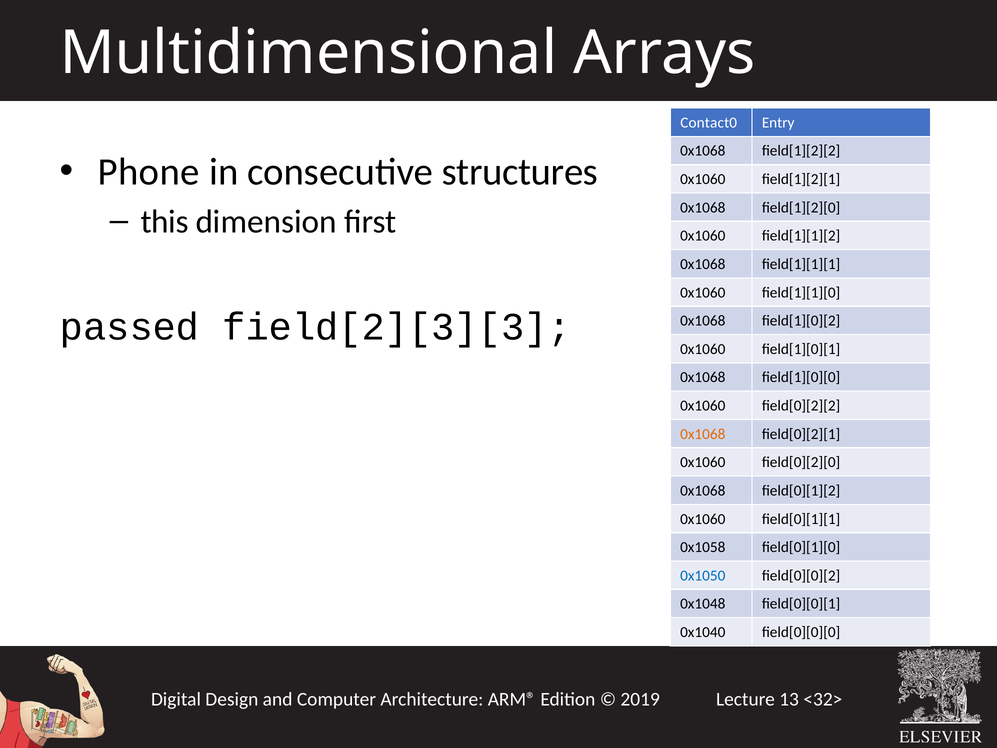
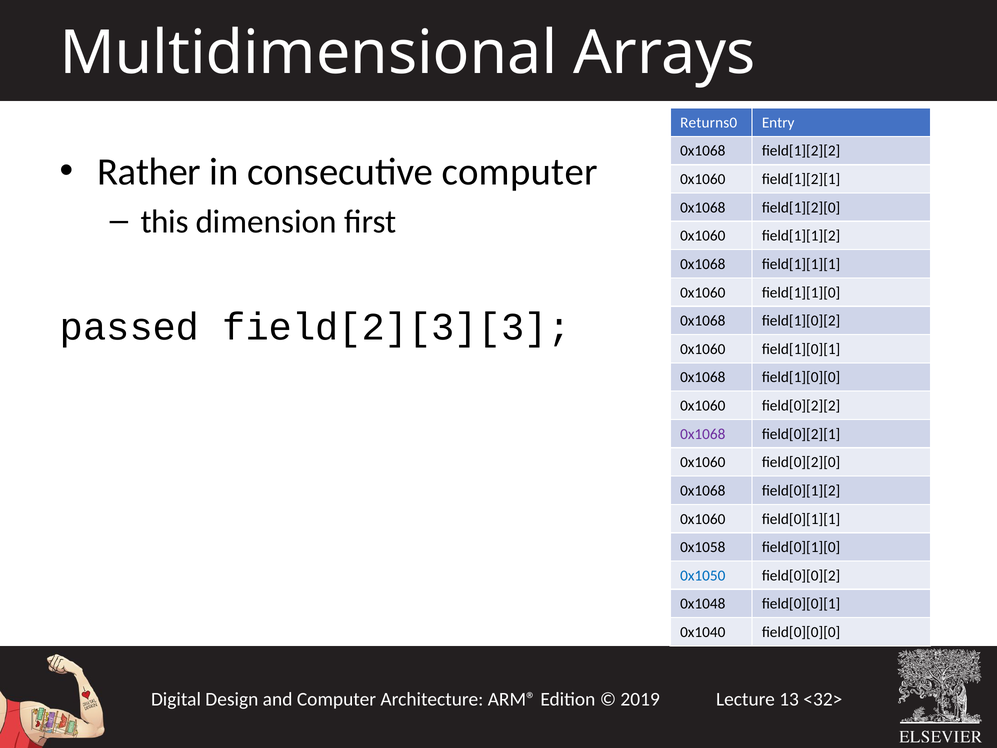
Contact0: Contact0 -> Returns0
Phone: Phone -> Rather
consecutive structures: structures -> computer
0x1068 at (703, 434) colour: orange -> purple
